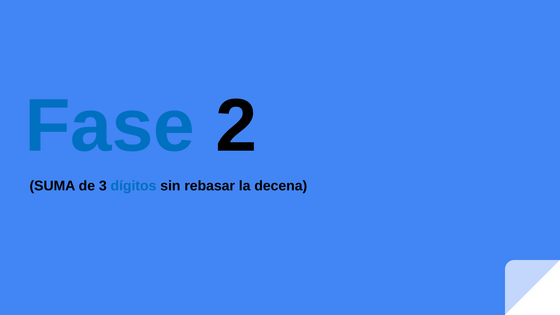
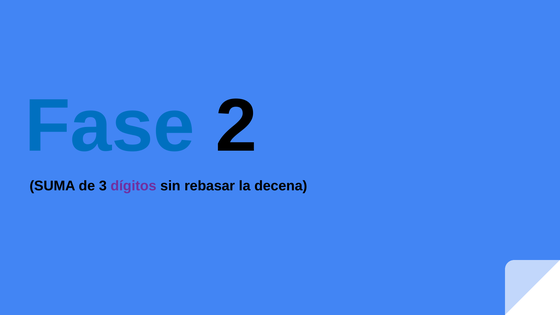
dígitos colour: blue -> purple
